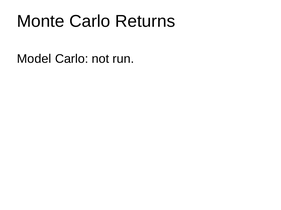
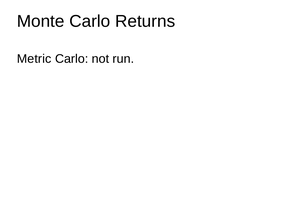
Model: Model -> Metric
